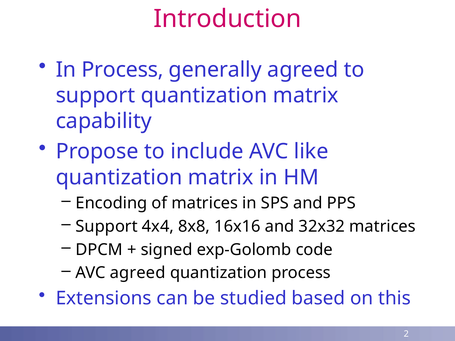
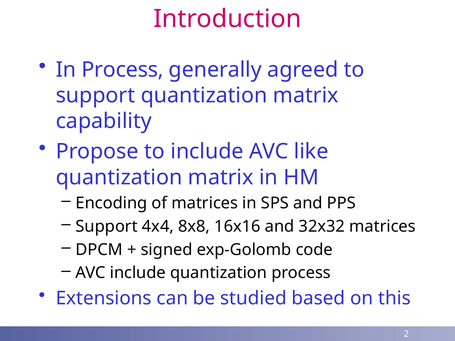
AVC agreed: agreed -> include
